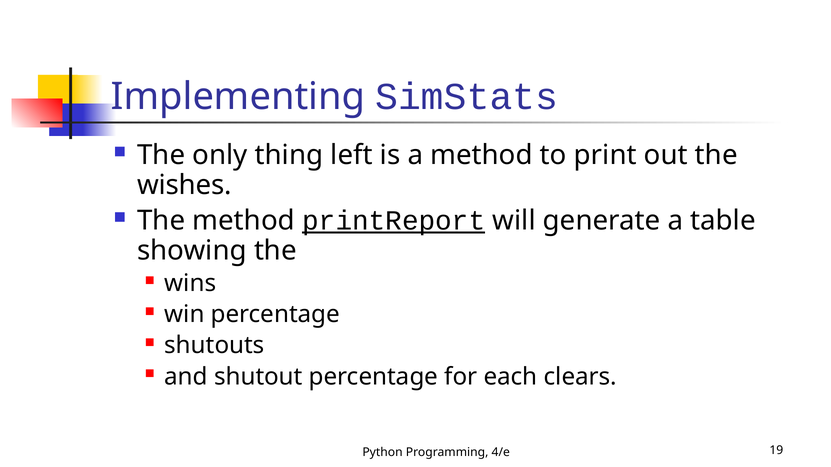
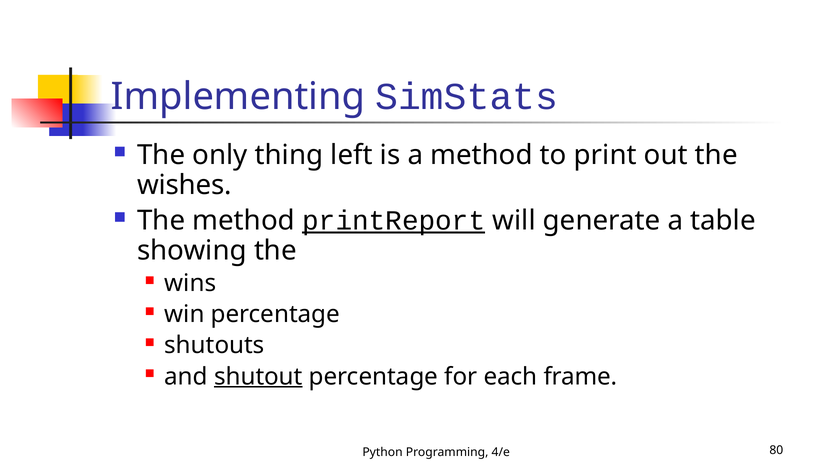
shutout underline: none -> present
clears: clears -> frame
19: 19 -> 80
